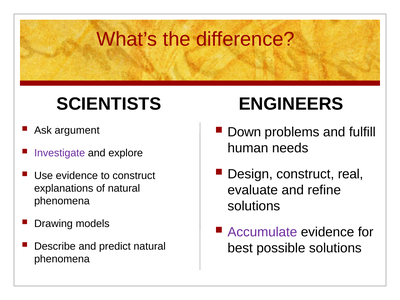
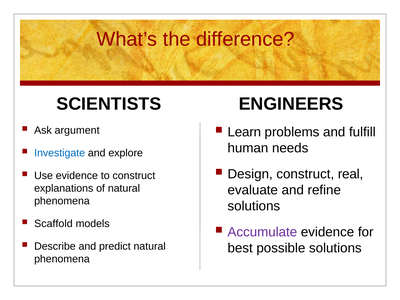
Down: Down -> Learn
Investigate colour: purple -> blue
Drawing: Drawing -> Scaffold
